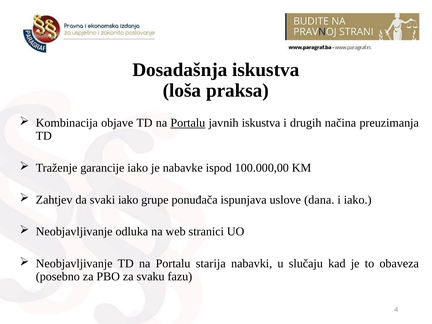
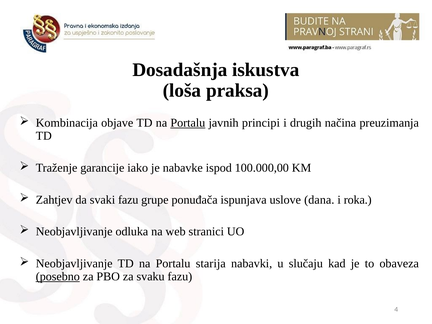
javnih iskustva: iskustva -> principi
svaki iako: iako -> fazu
i iako: iako -> roka
posebno underline: none -> present
